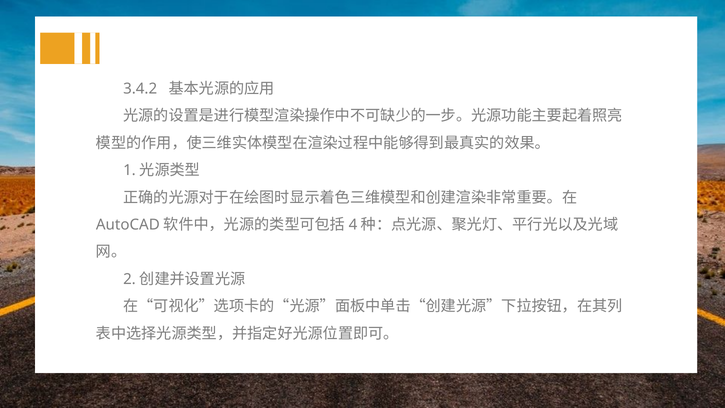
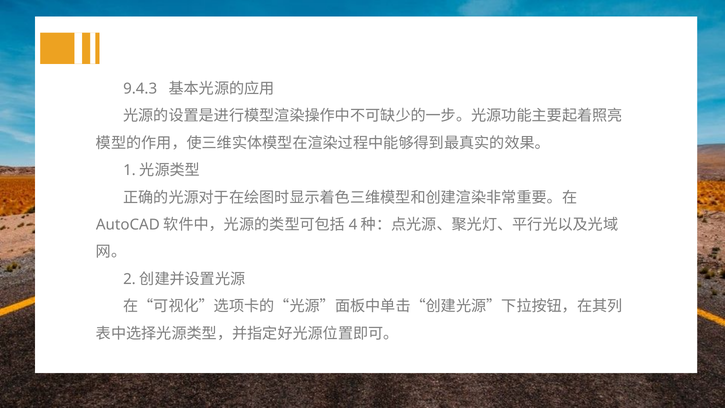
3.4.2: 3.4.2 -> 9.4.3
